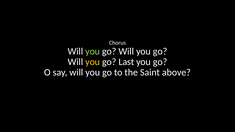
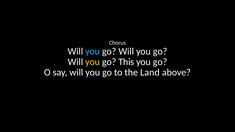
you at (93, 51) colour: light green -> light blue
Last: Last -> This
Saint: Saint -> Land
